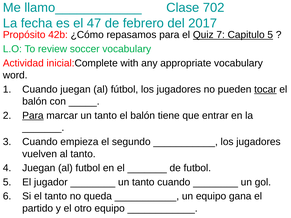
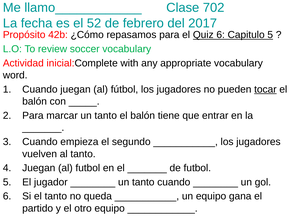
47: 47 -> 52
Quiz 7: 7 -> 6
Para at (33, 116) underline: present -> none
